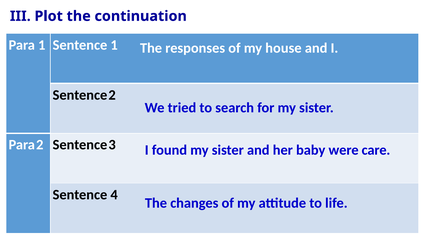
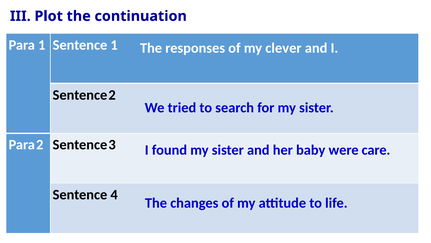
house: house -> clever
